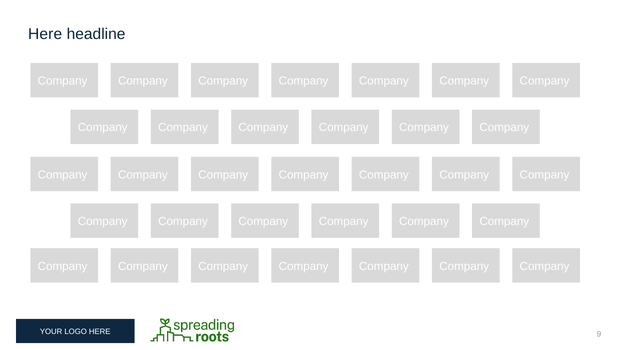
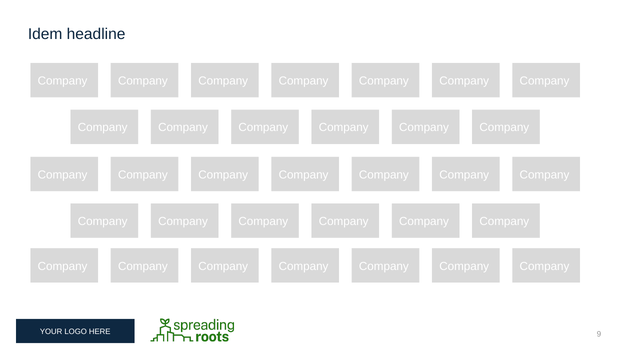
Here at (45, 34): Here -> Idem
